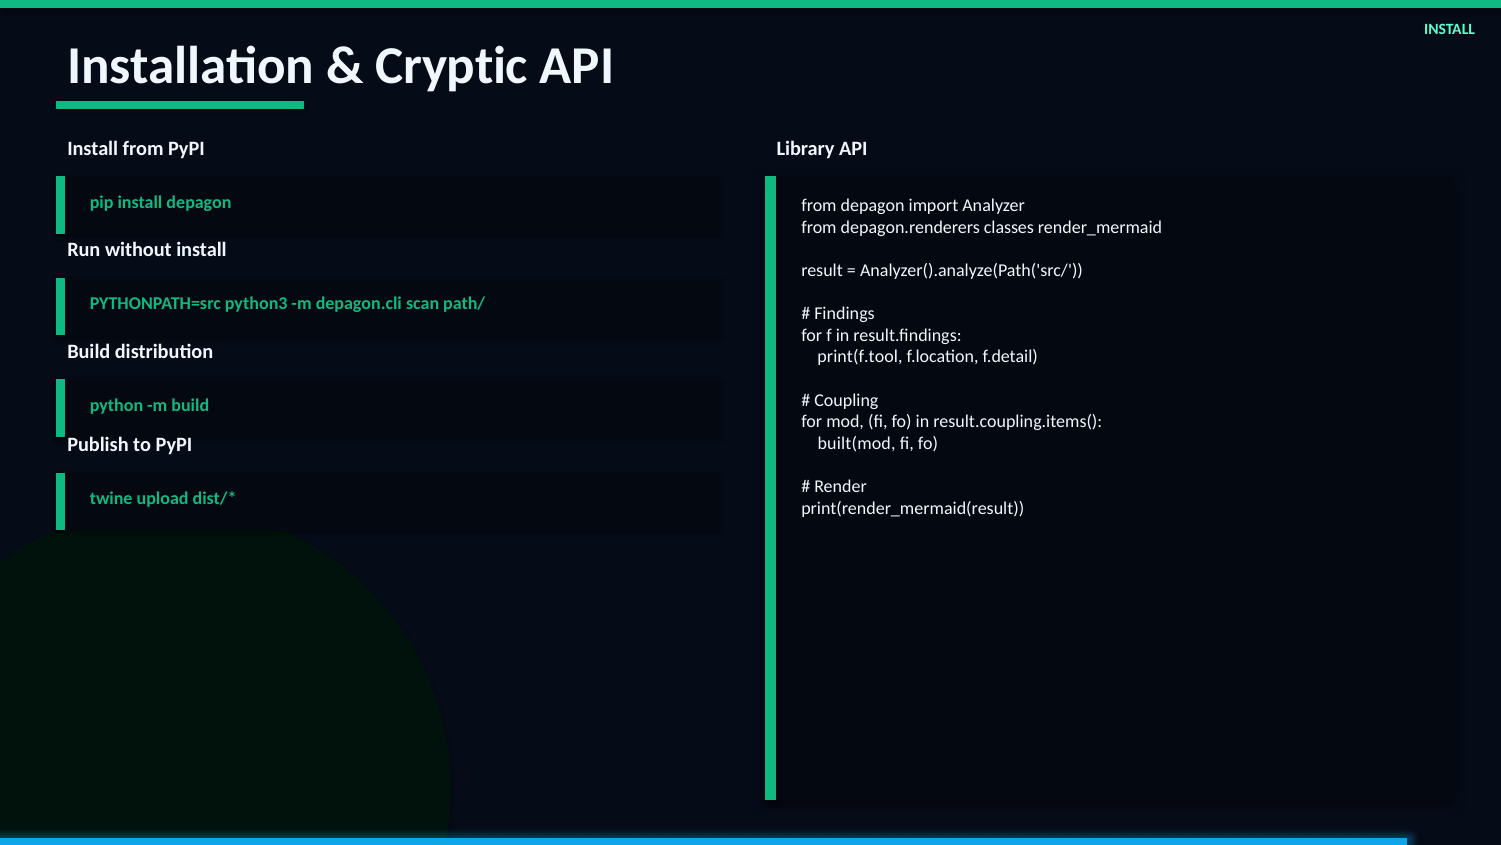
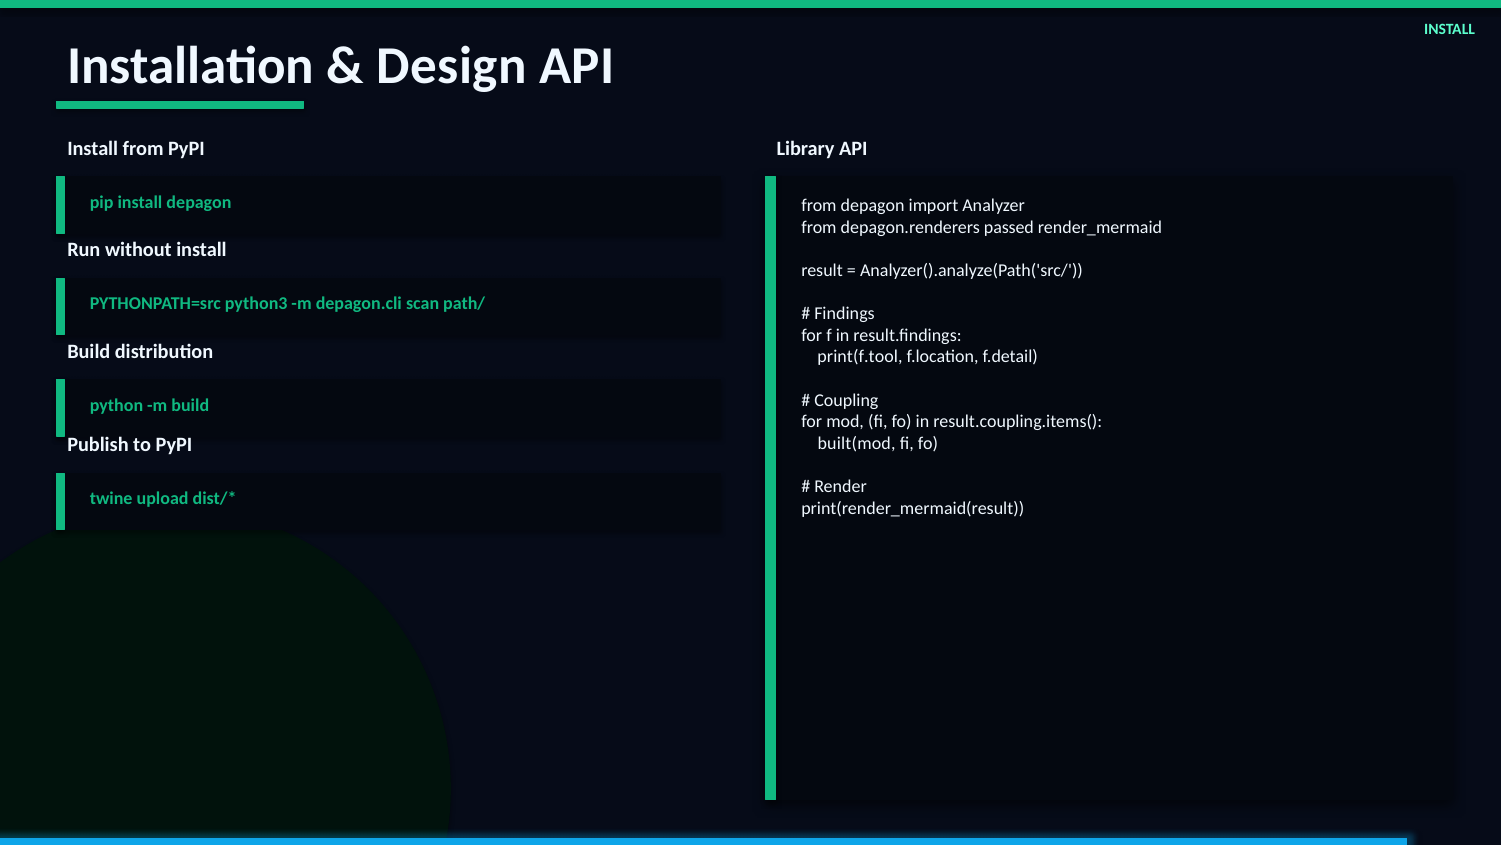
Cryptic: Cryptic -> Design
classes: classes -> passed
